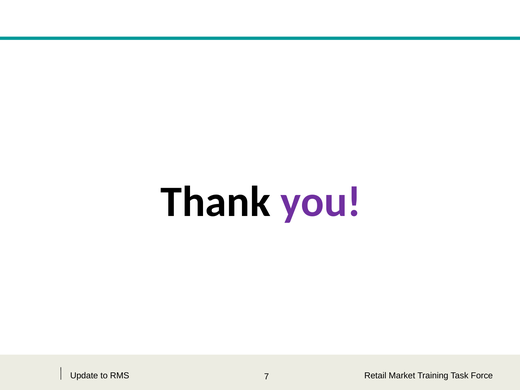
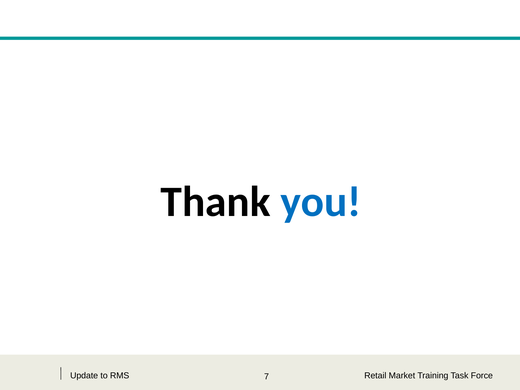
you colour: purple -> blue
